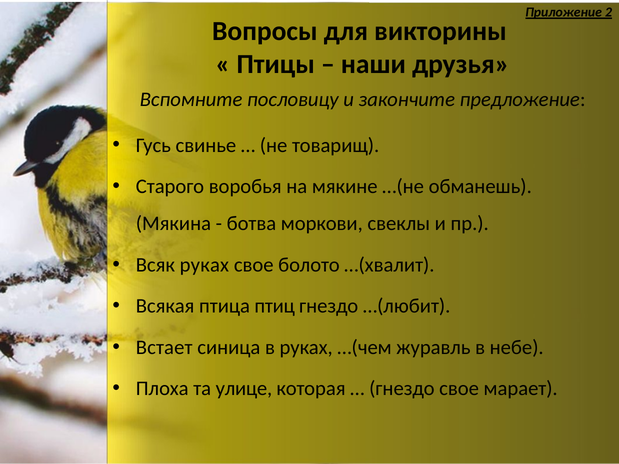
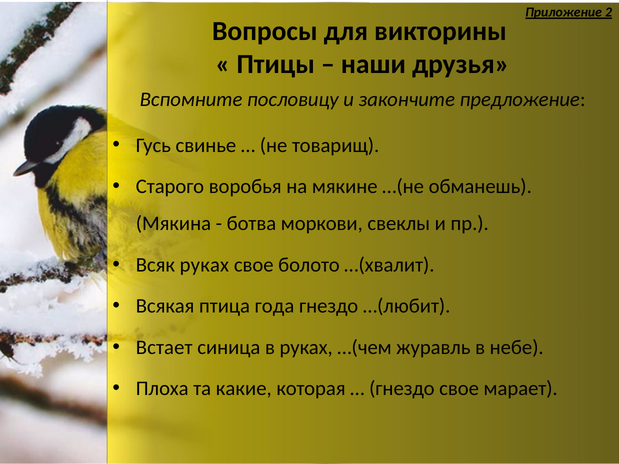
птиц: птиц -> года
улице: улице -> какие
